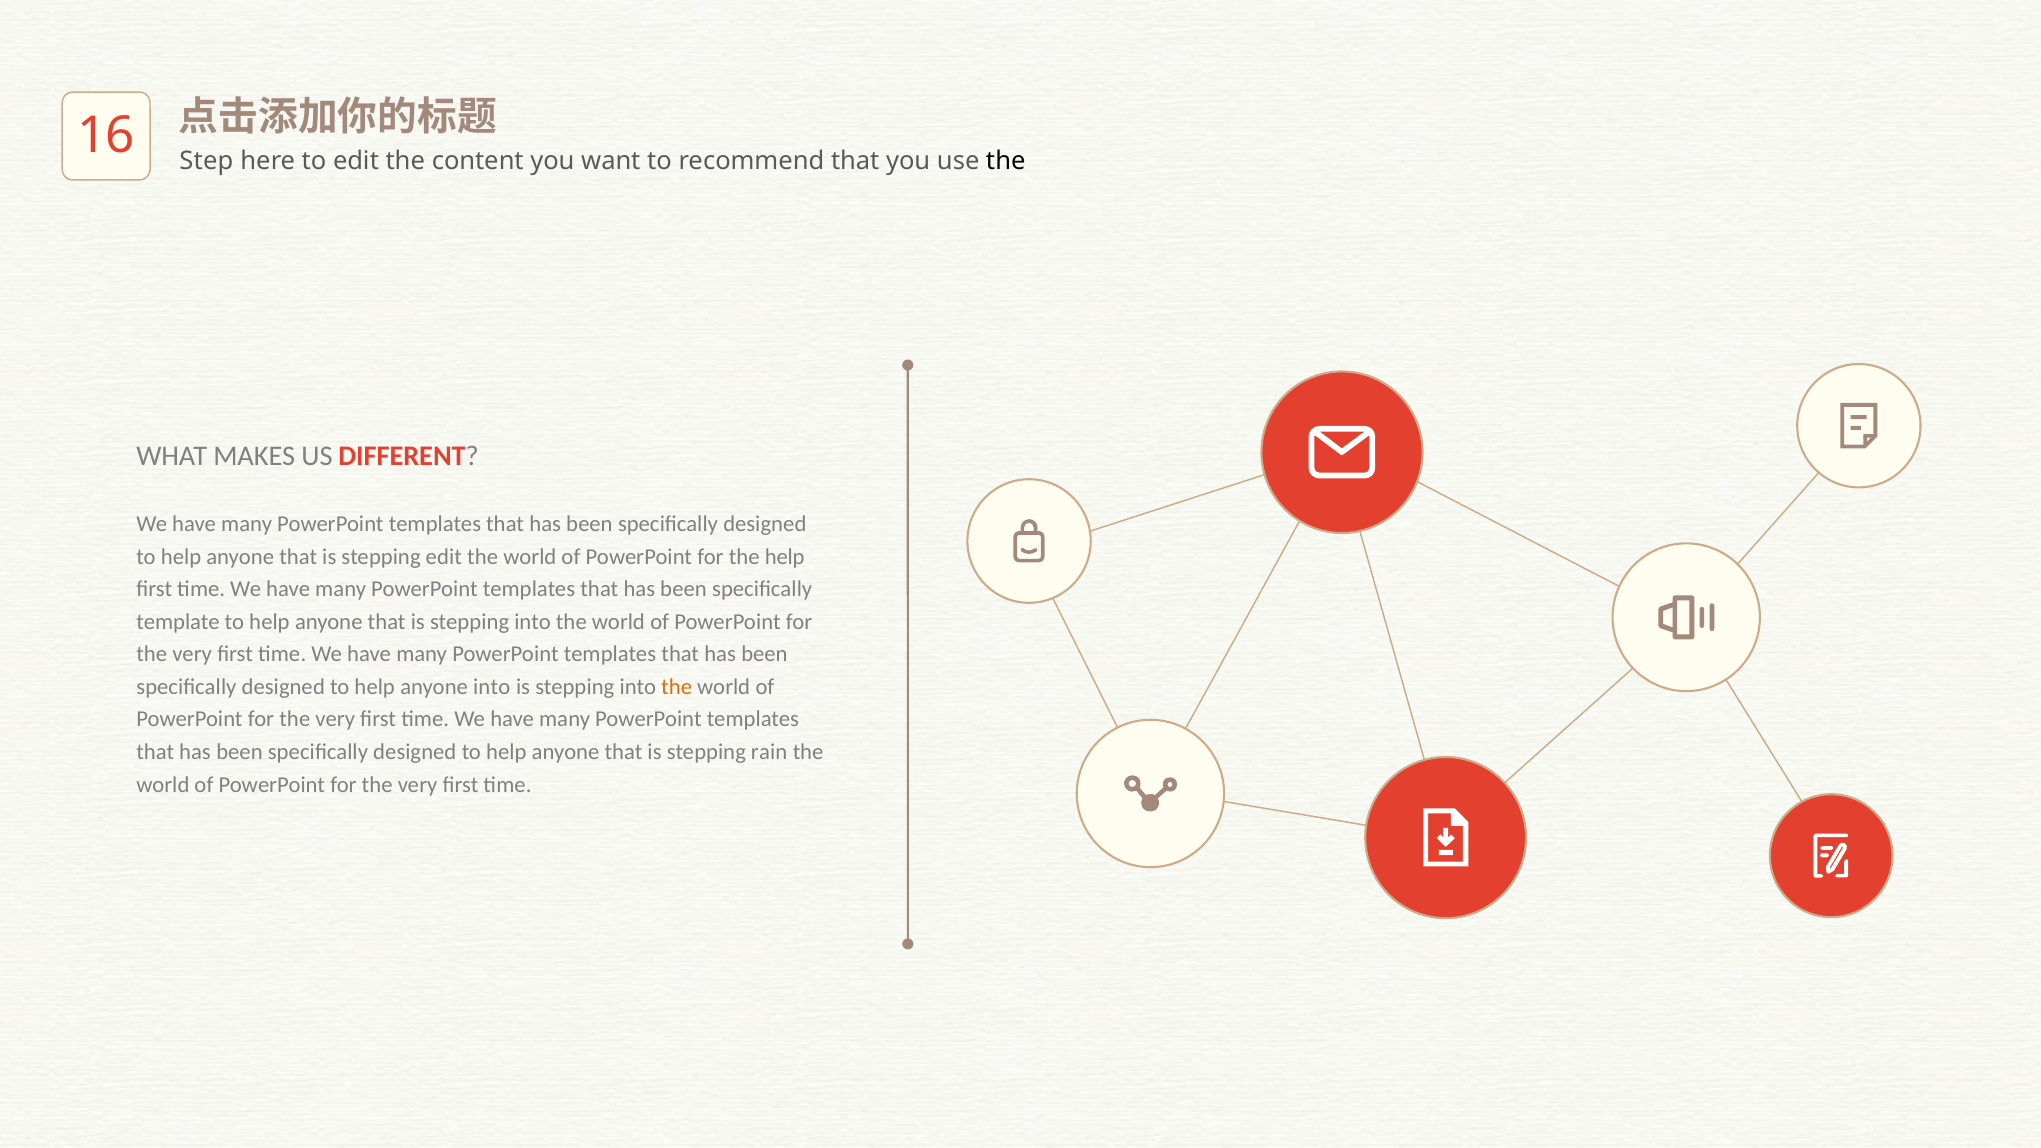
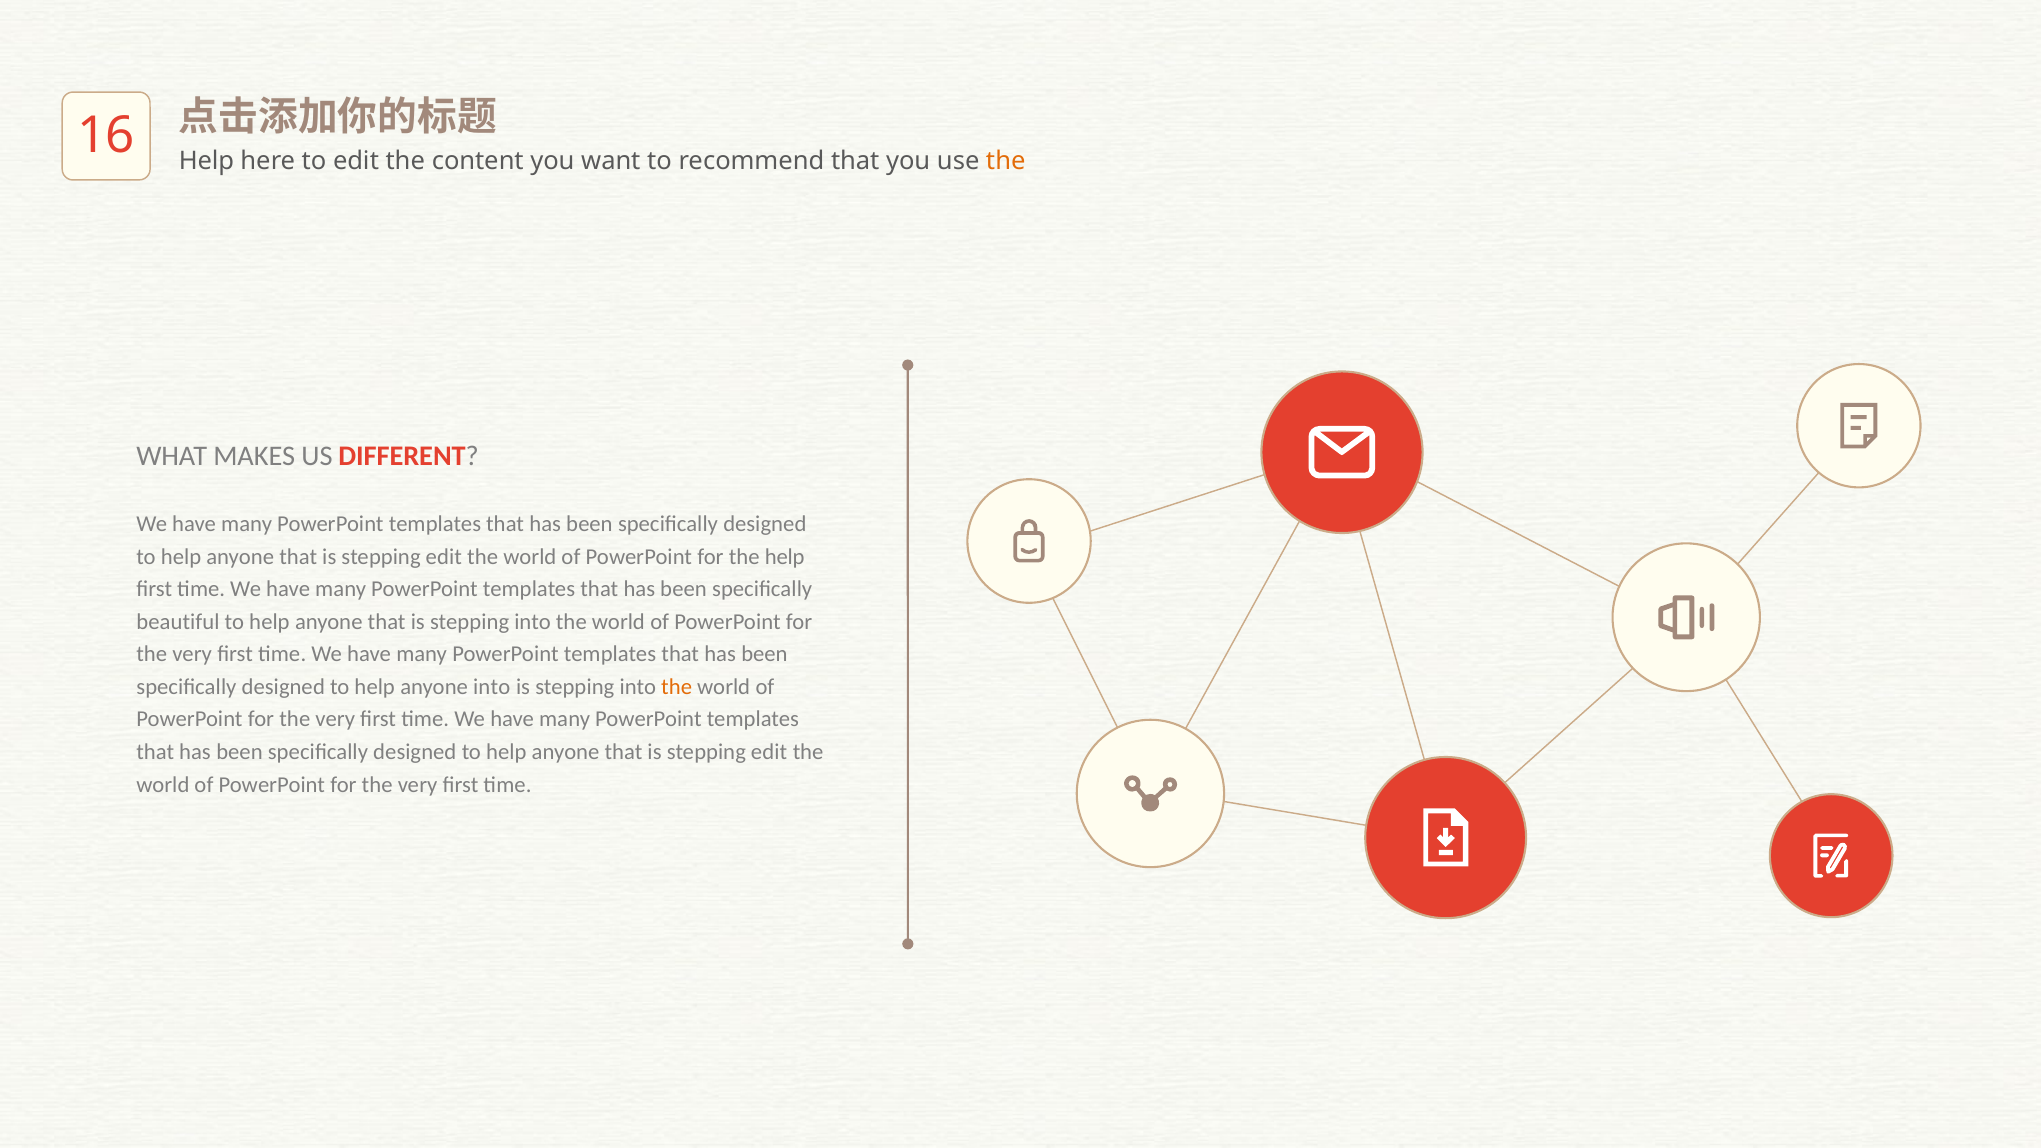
Step at (206, 161): Step -> Help
the at (1006, 161) colour: black -> orange
template: template -> beautiful
rain at (769, 752): rain -> edit
